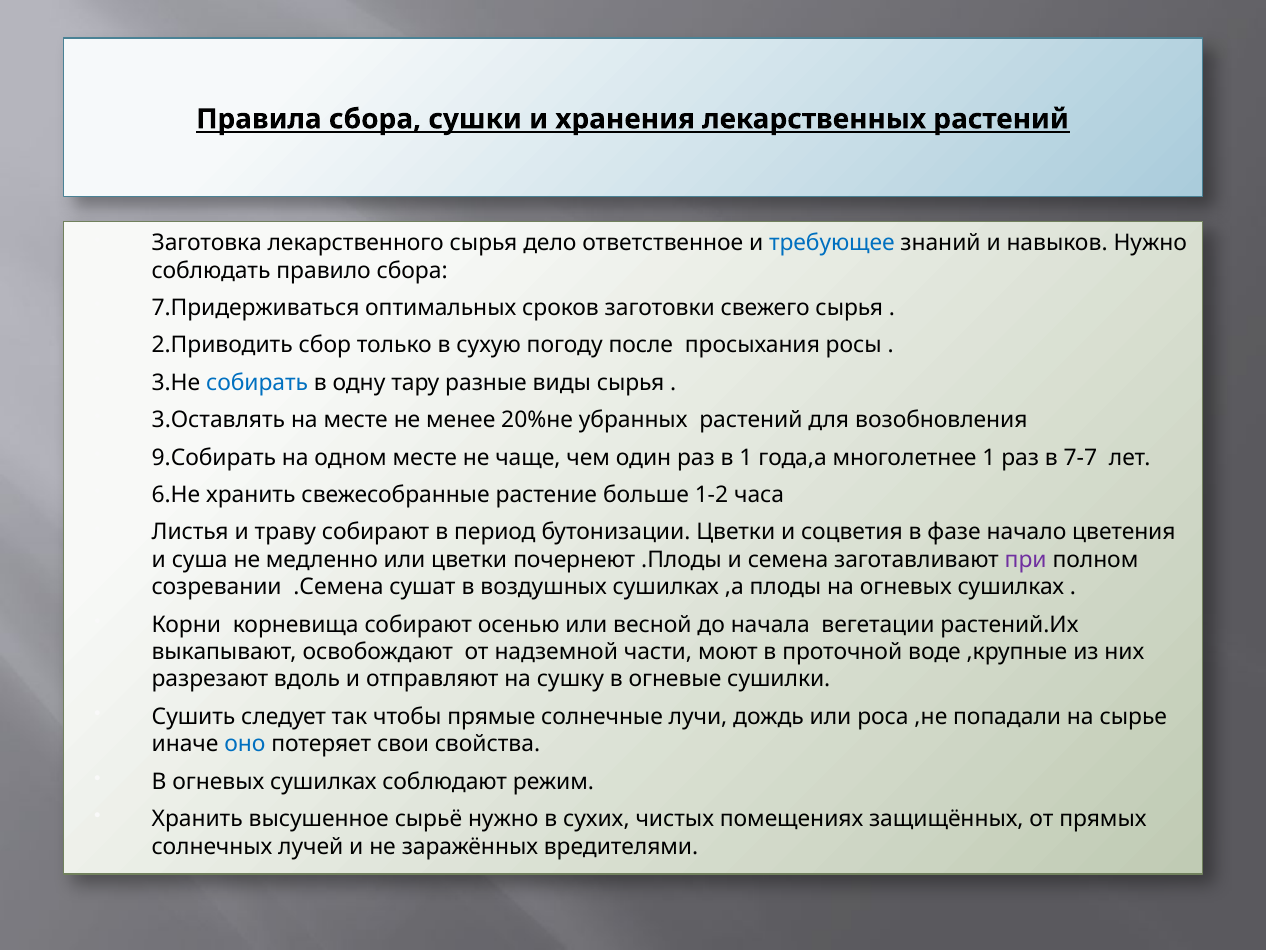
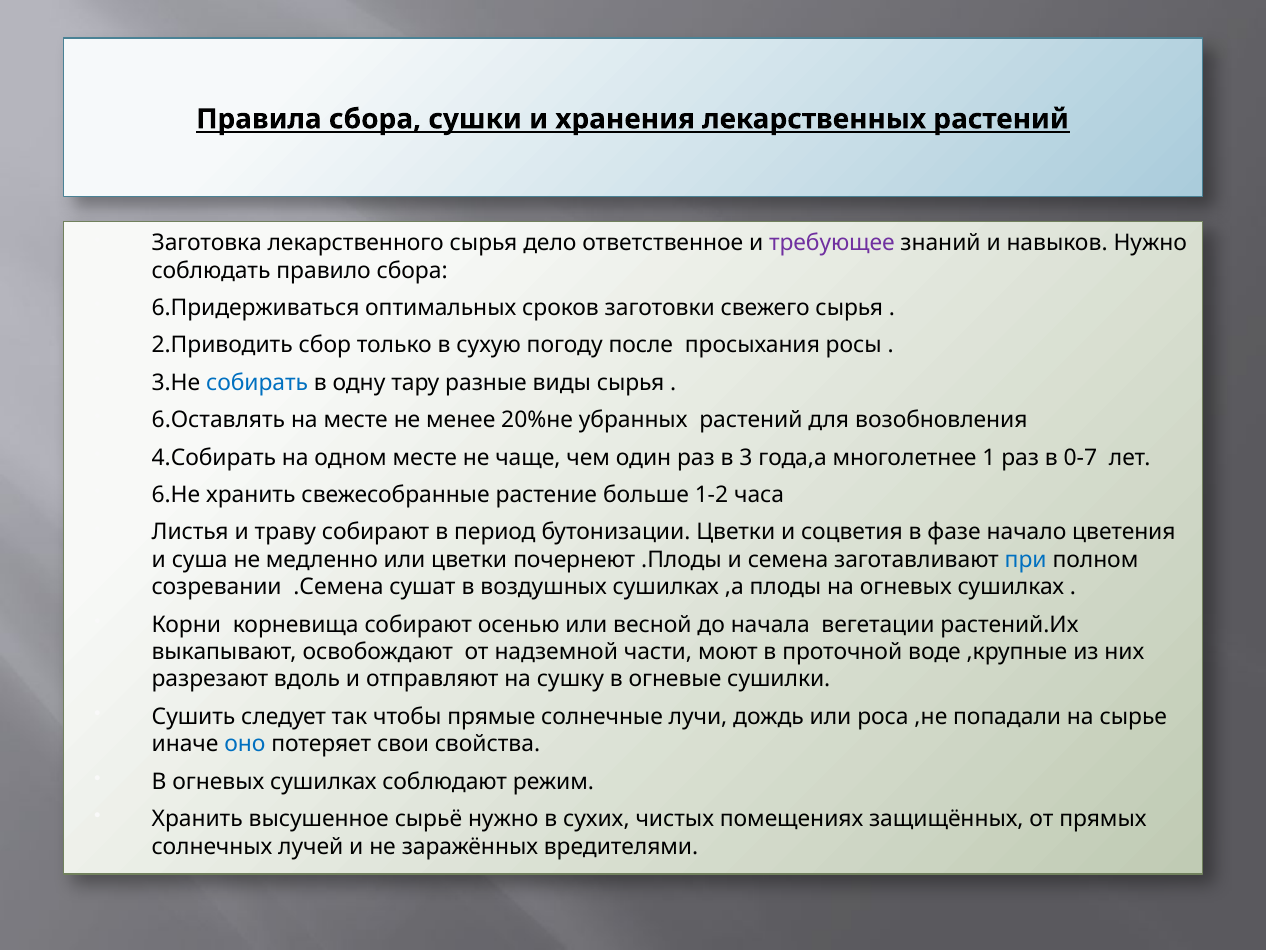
требующее colour: blue -> purple
7.Придерживаться: 7.Придерживаться -> 6.Придерживаться
3.Оставлять: 3.Оставлять -> 6.Оставлять
9.Собирать: 9.Собирать -> 4.Собирать
в 1: 1 -> 3
7-7: 7-7 -> 0-7
при colour: purple -> blue
